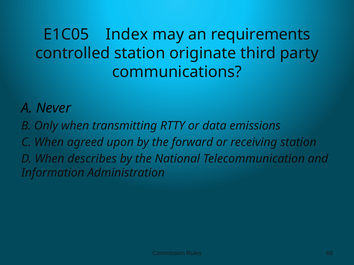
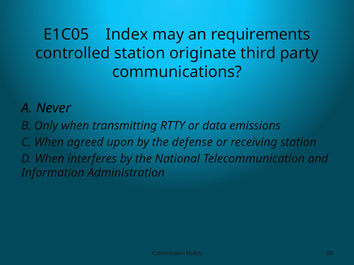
forward: forward -> defense
describes: describes -> interferes
